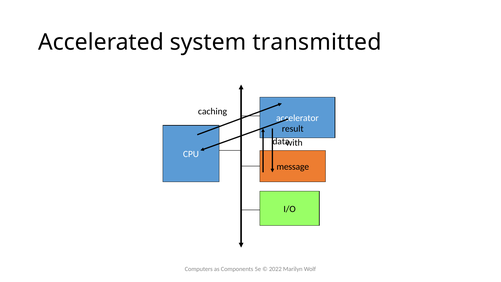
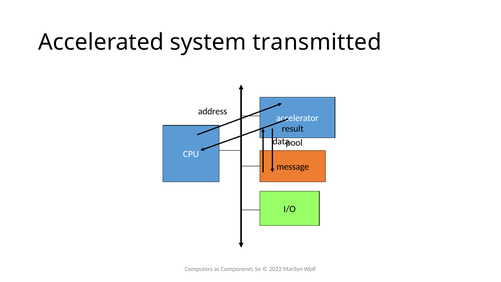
caching: caching -> address
with: with -> pool
